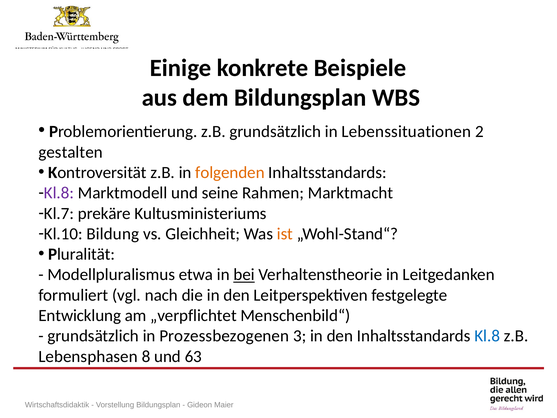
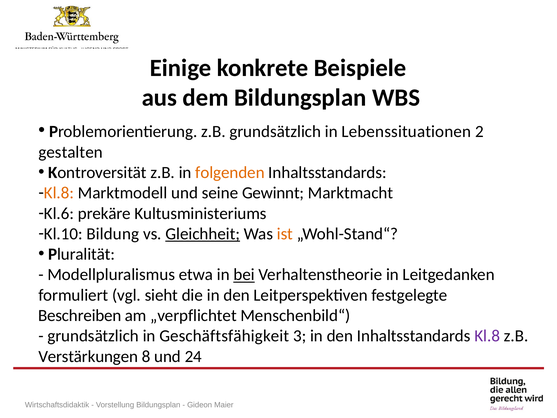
Kl.8 at (59, 193) colour: purple -> orange
Rahmen: Rahmen -> Gewinnt
Kl.7: Kl.7 -> Kl.6
Gleichheit underline: none -> present
nach: nach -> sieht
Entwicklung: Entwicklung -> Beschreiben
Prozessbezogenen: Prozessbezogenen -> Geschäftsfähigkeit
Kl.8 at (487, 336) colour: blue -> purple
Lebensphasen: Lebensphasen -> Verstärkungen
63: 63 -> 24
